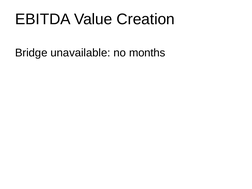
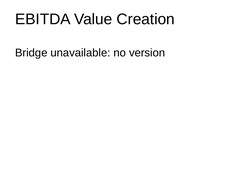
months: months -> version
